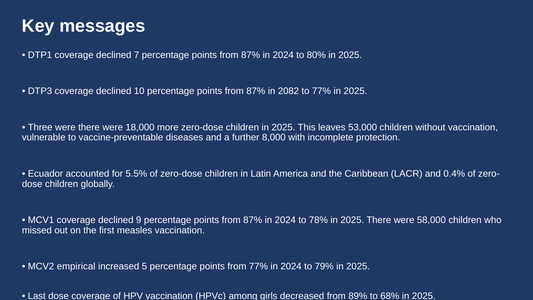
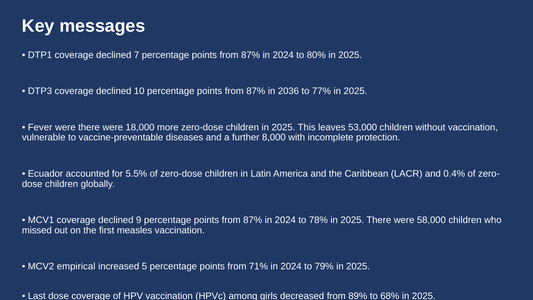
2082: 2082 -> 2036
Three: Three -> Fever
from 77%: 77% -> 71%
